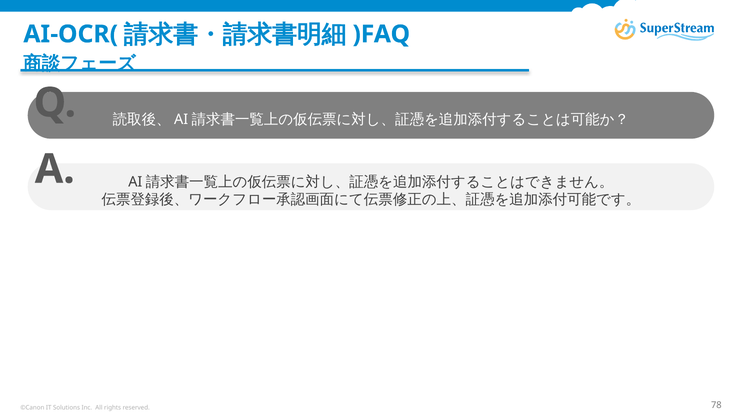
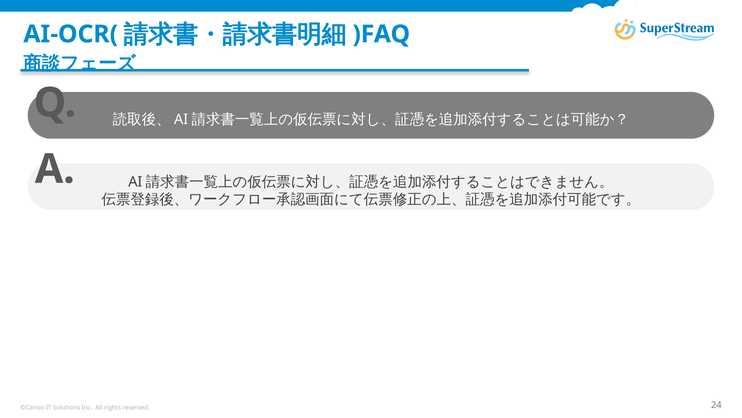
78: 78 -> 24
